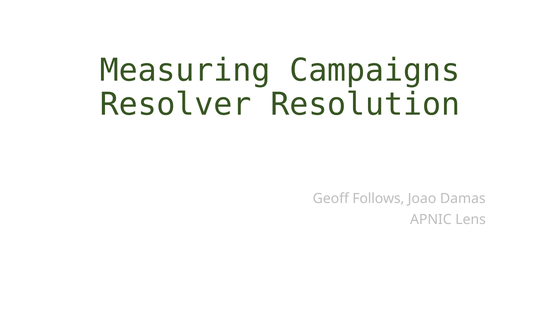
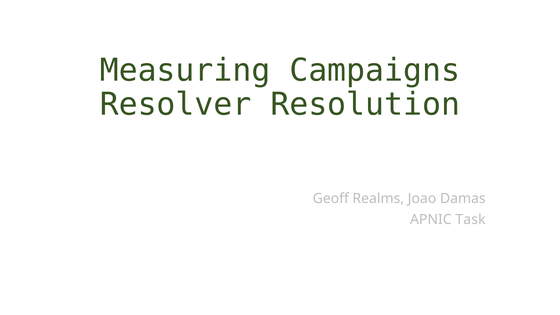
Follows: Follows -> Realms
Lens: Lens -> Task
